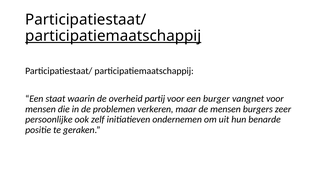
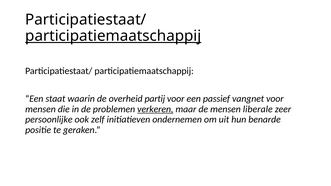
burger: burger -> passief
verkeren underline: none -> present
burgers: burgers -> liberale
